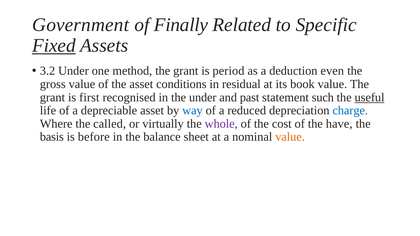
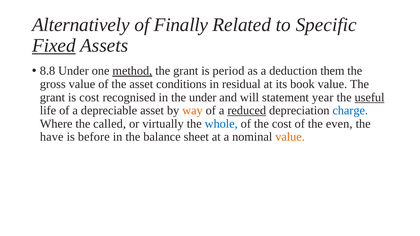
Government: Government -> Alternatively
3.2: 3.2 -> 8.8
method underline: none -> present
even: even -> them
is first: first -> cost
past: past -> will
such: such -> year
way colour: blue -> orange
reduced underline: none -> present
whole colour: purple -> blue
have: have -> even
basis: basis -> have
